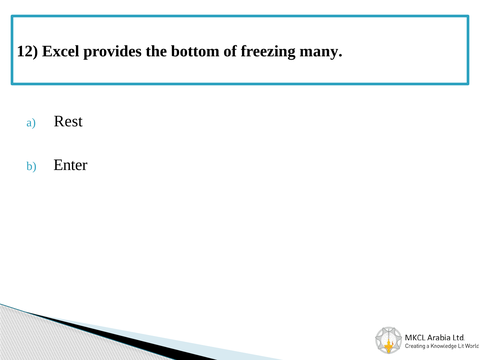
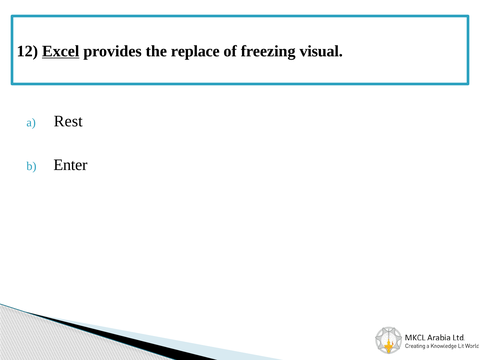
Excel underline: none -> present
bottom: bottom -> replace
many: many -> visual
